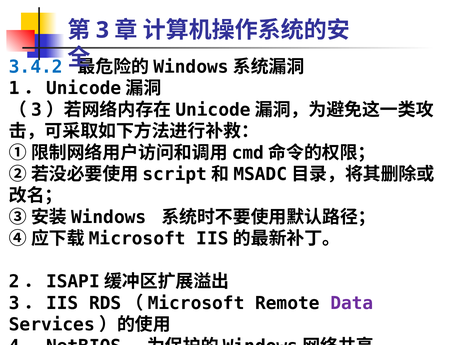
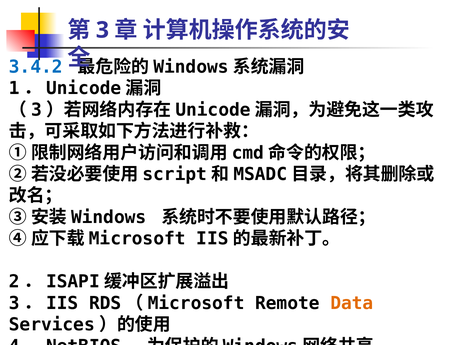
Data colour: purple -> orange
